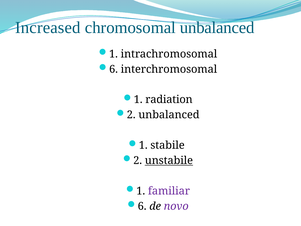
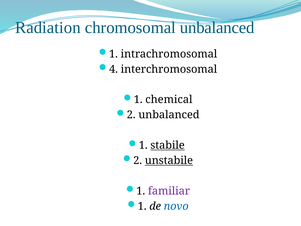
Increased: Increased -> Radiation
6 at (114, 69): 6 -> 4
radiation: radiation -> chemical
stabile underline: none -> present
6 at (142, 206): 6 -> 1
novo colour: purple -> blue
